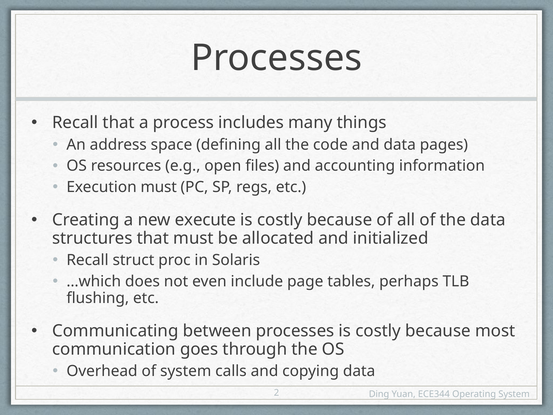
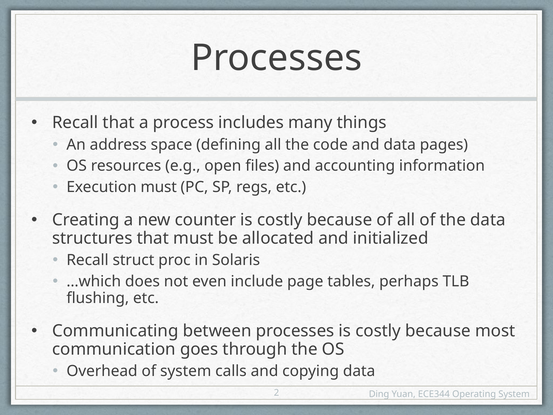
execute: execute -> counter
